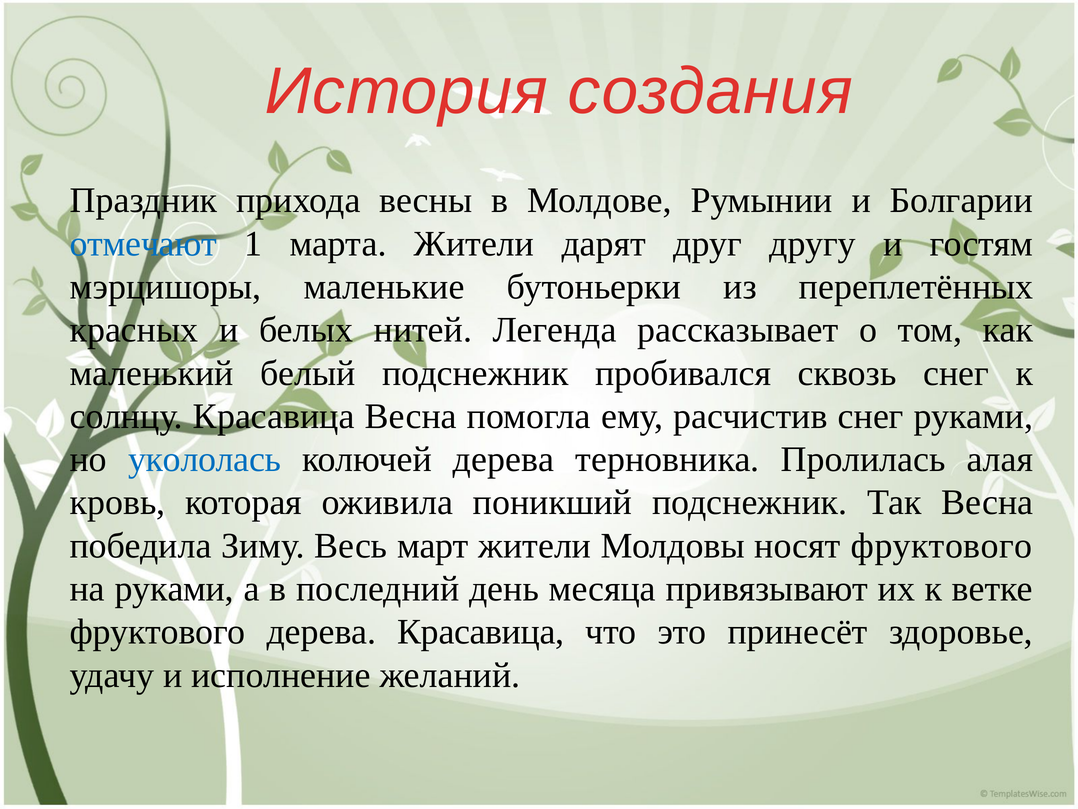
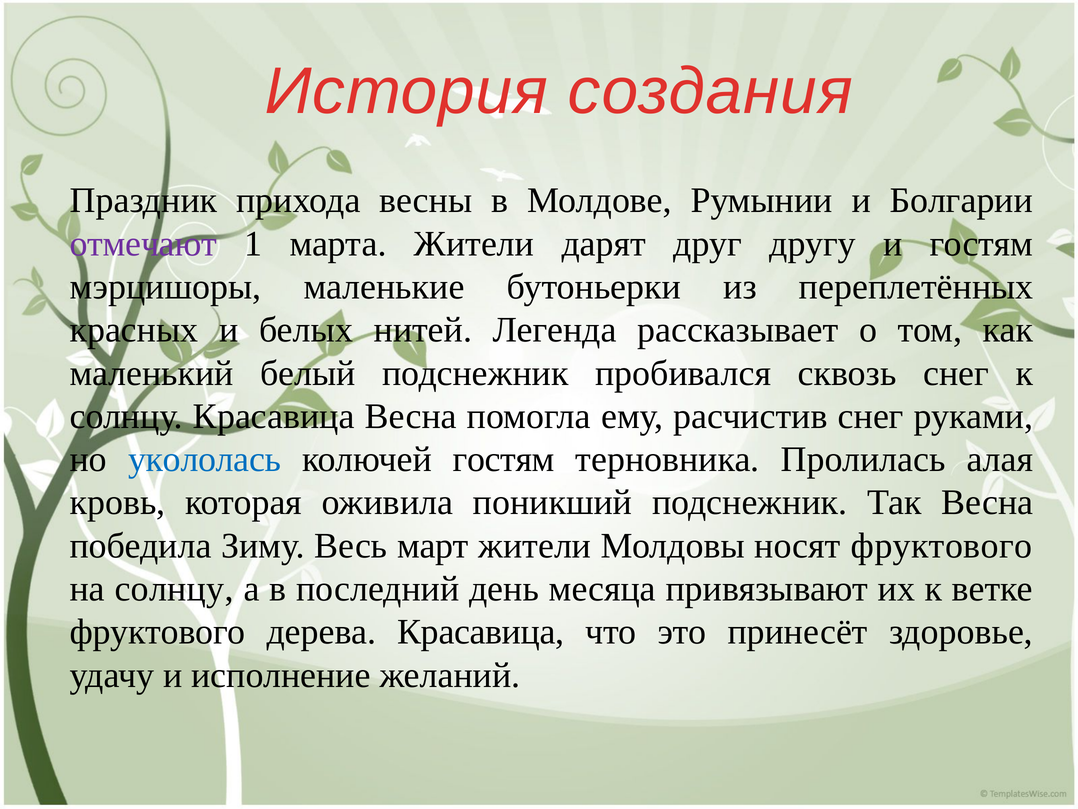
отмечают colour: blue -> purple
колючей дерева: дерева -> гостям
на руками: руками -> солнцу
